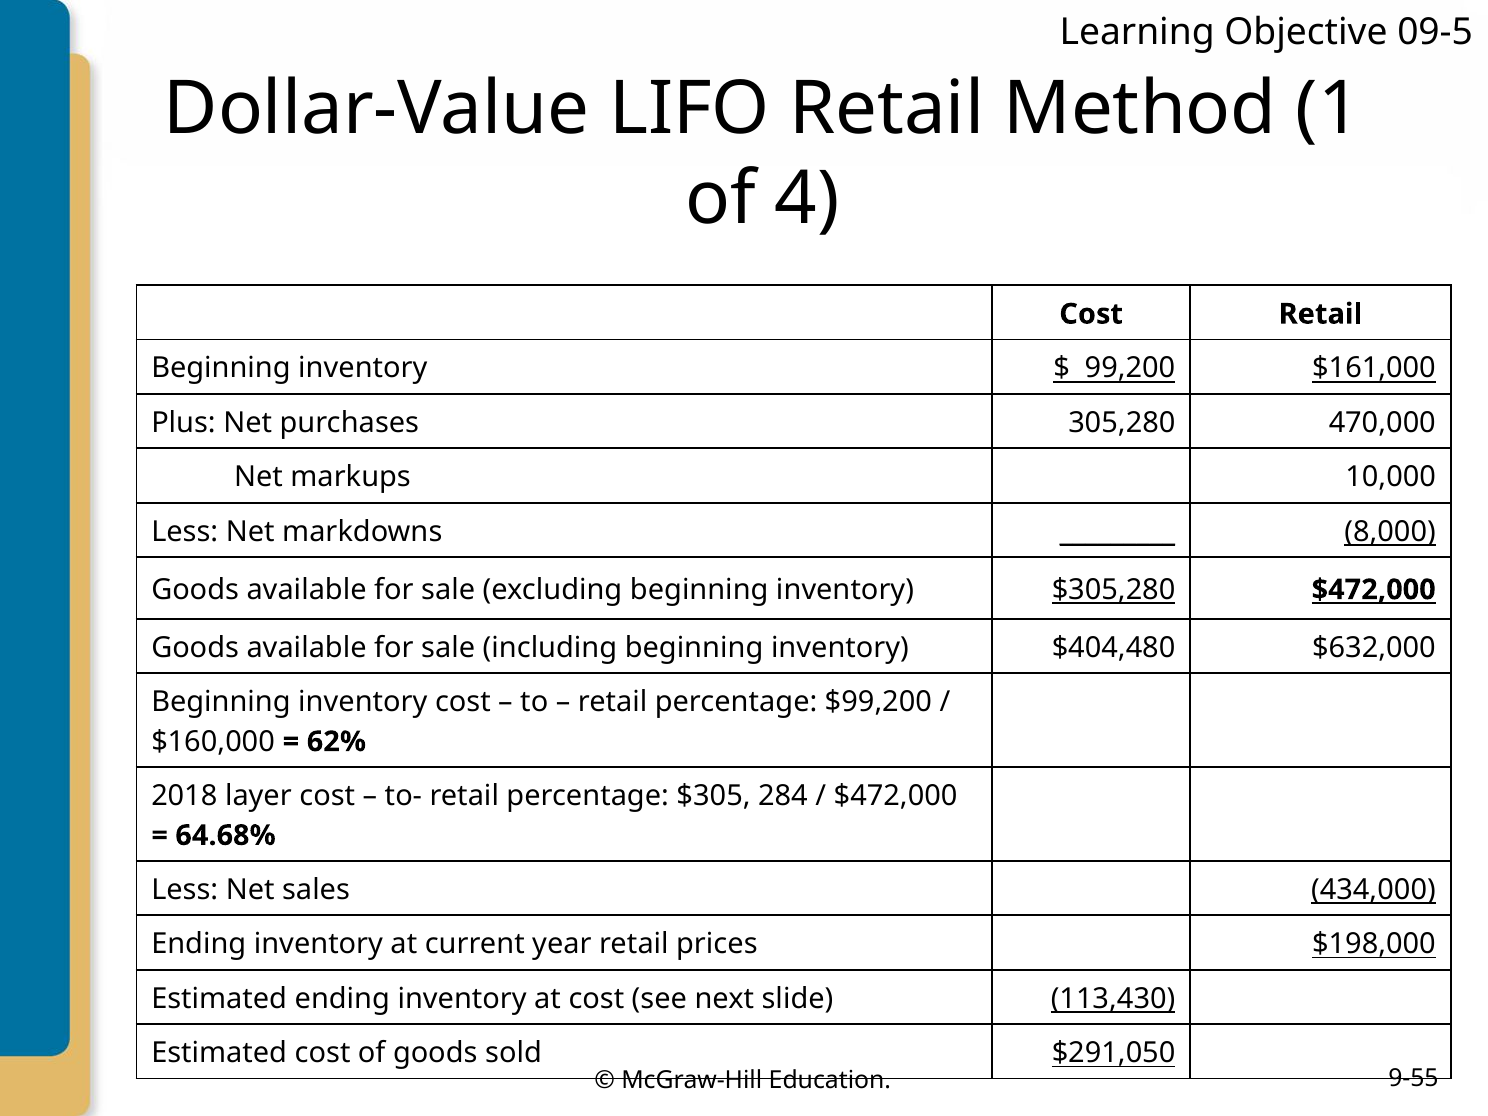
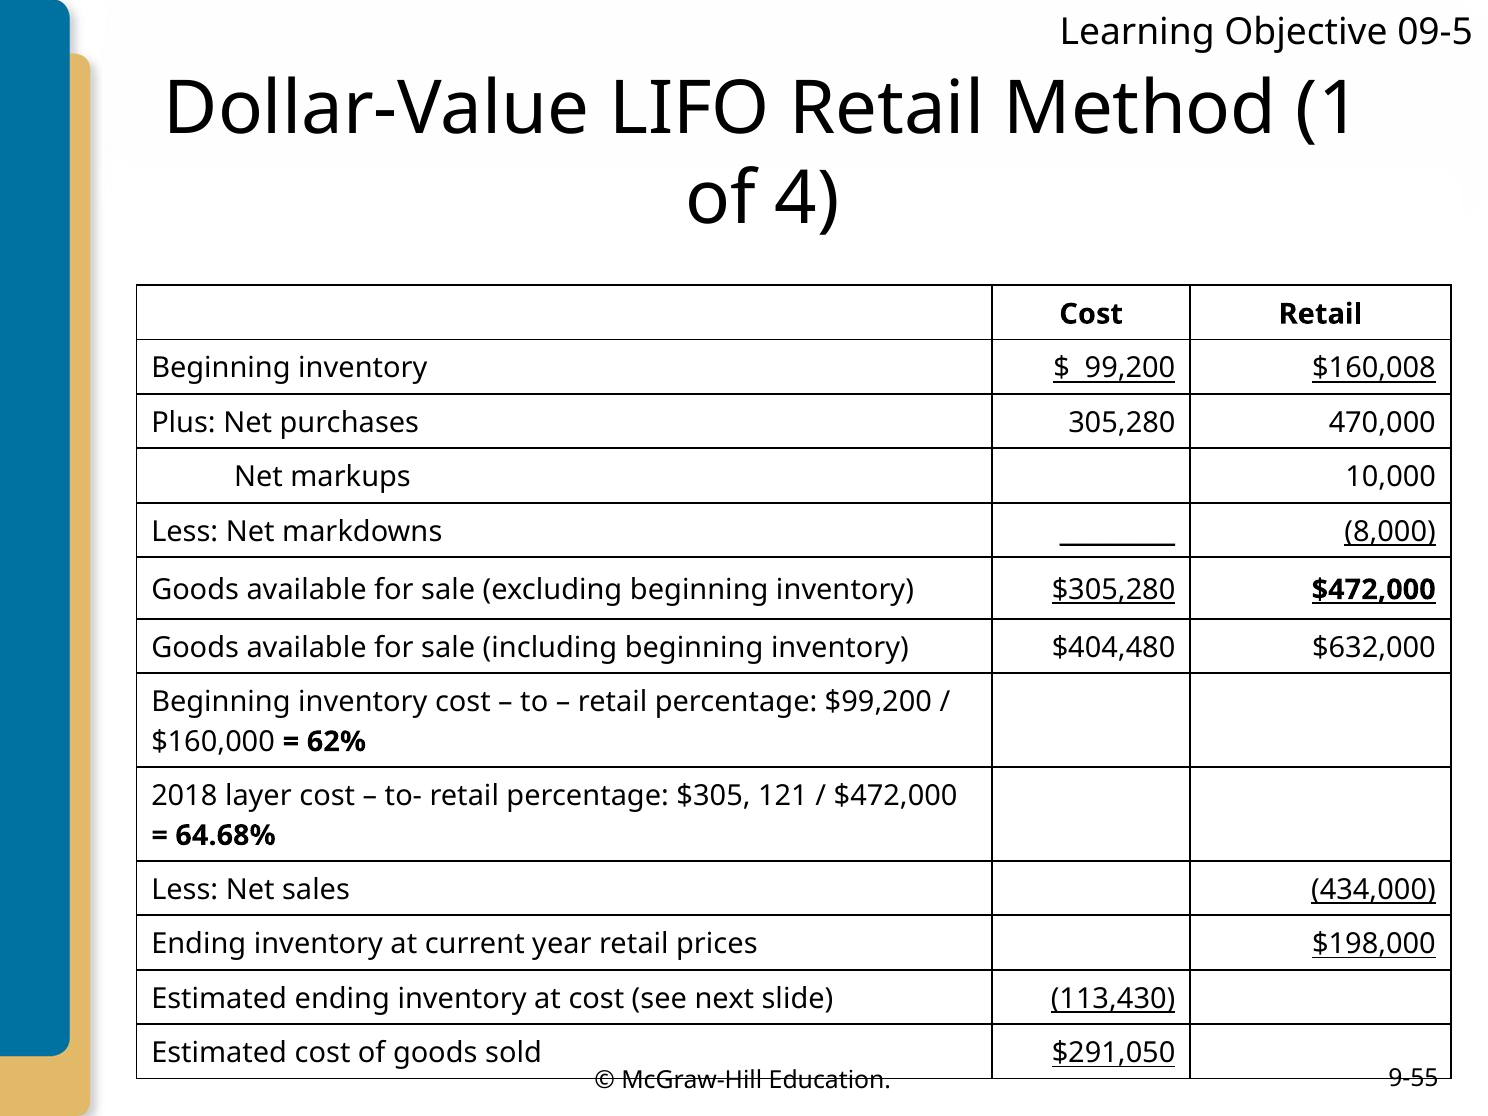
$161,000: $161,000 -> $160,008
284: 284 -> 121
